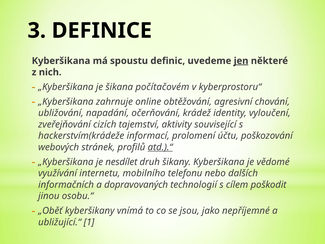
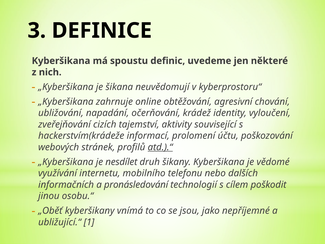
jen underline: present -> none
počítačovém: počítačovém -> neuvědomují
dopravovaných: dopravovaných -> pronásledování
